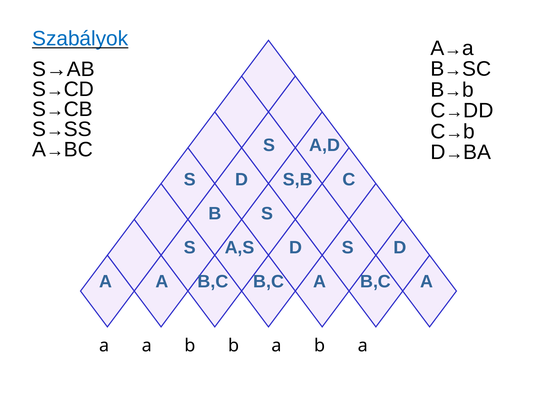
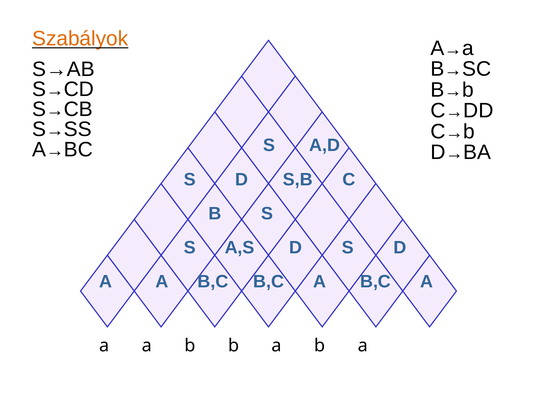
Szabályok colour: blue -> orange
